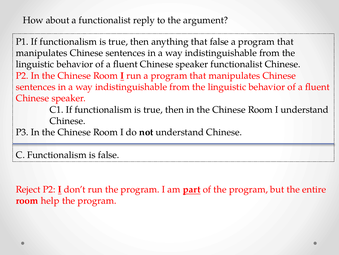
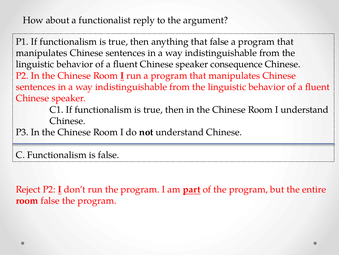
speaker functionalist: functionalist -> consequence
room help: help -> false
